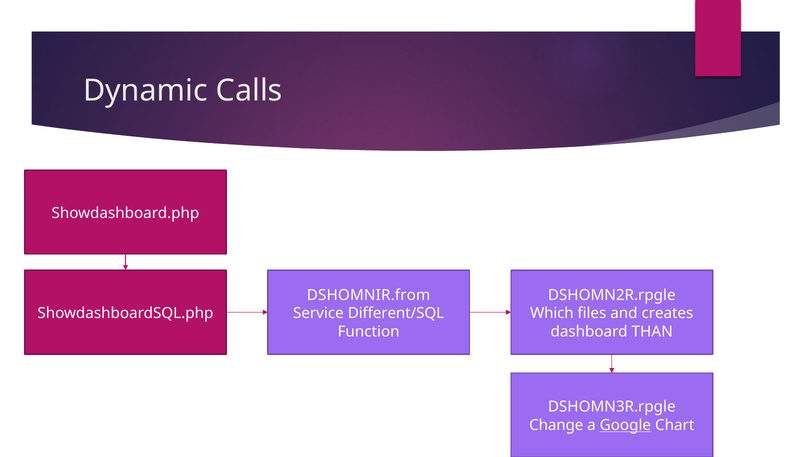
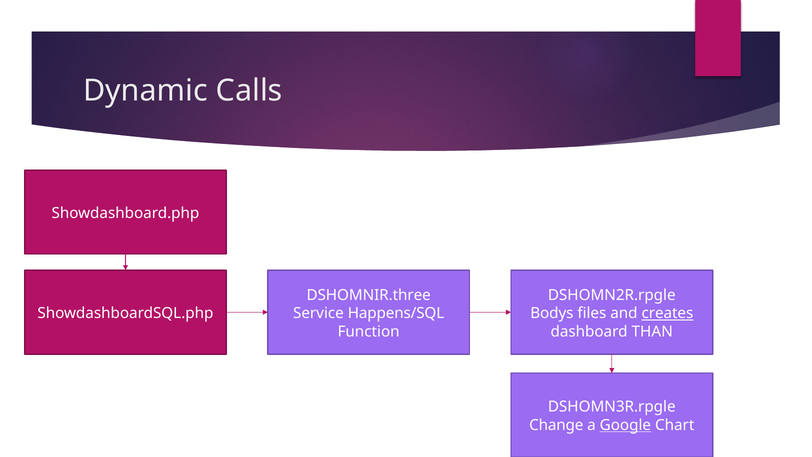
DSHOMNIR.from: DSHOMNIR.from -> DSHOMNIR.three
Different/SQL: Different/SQL -> Happens/SQL
Which: Which -> Bodys
creates underline: none -> present
